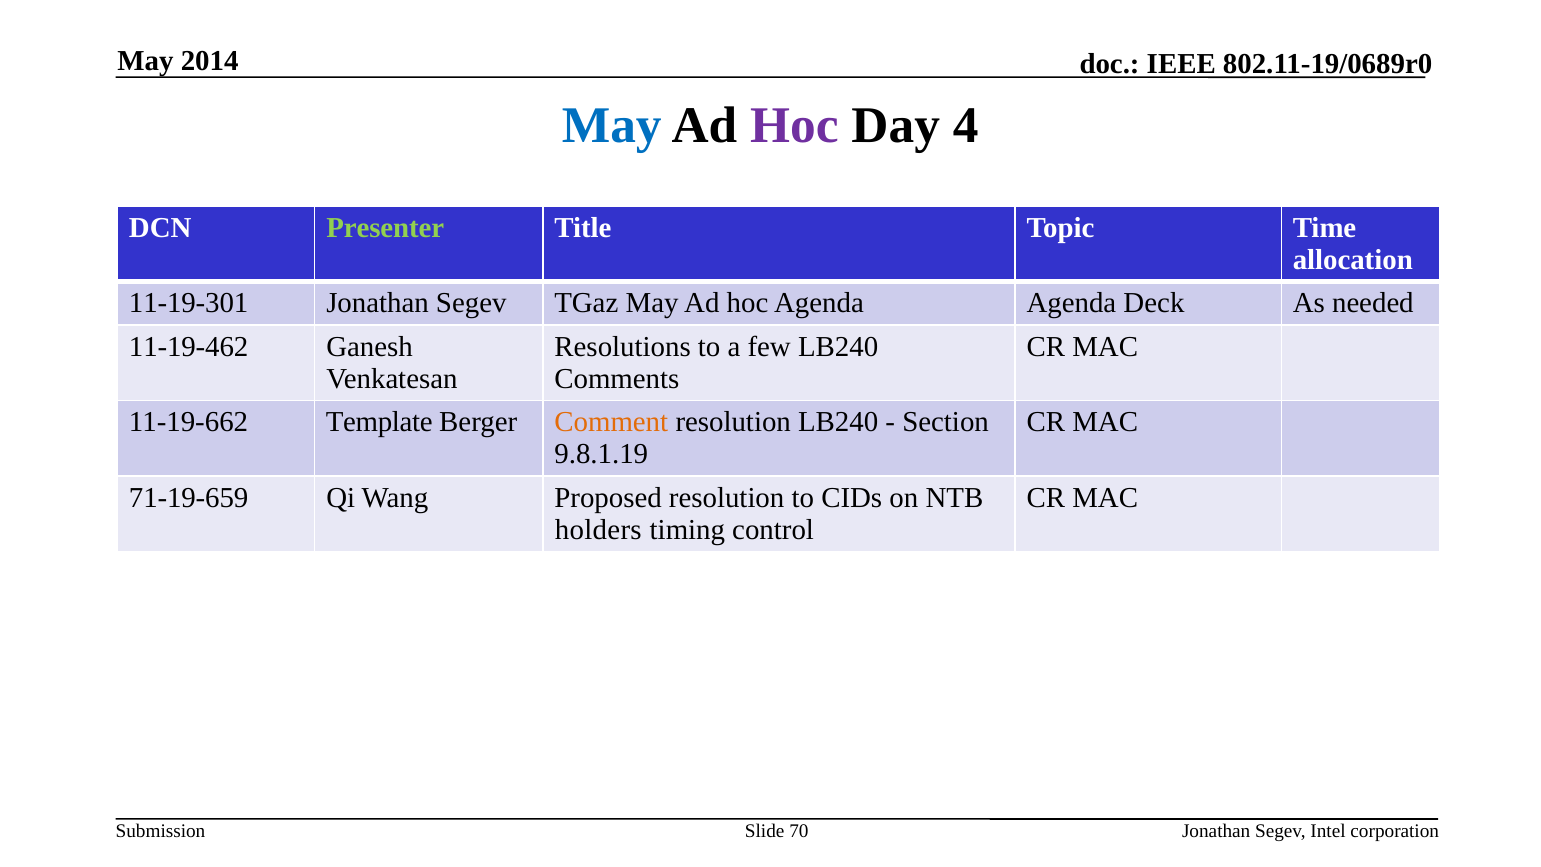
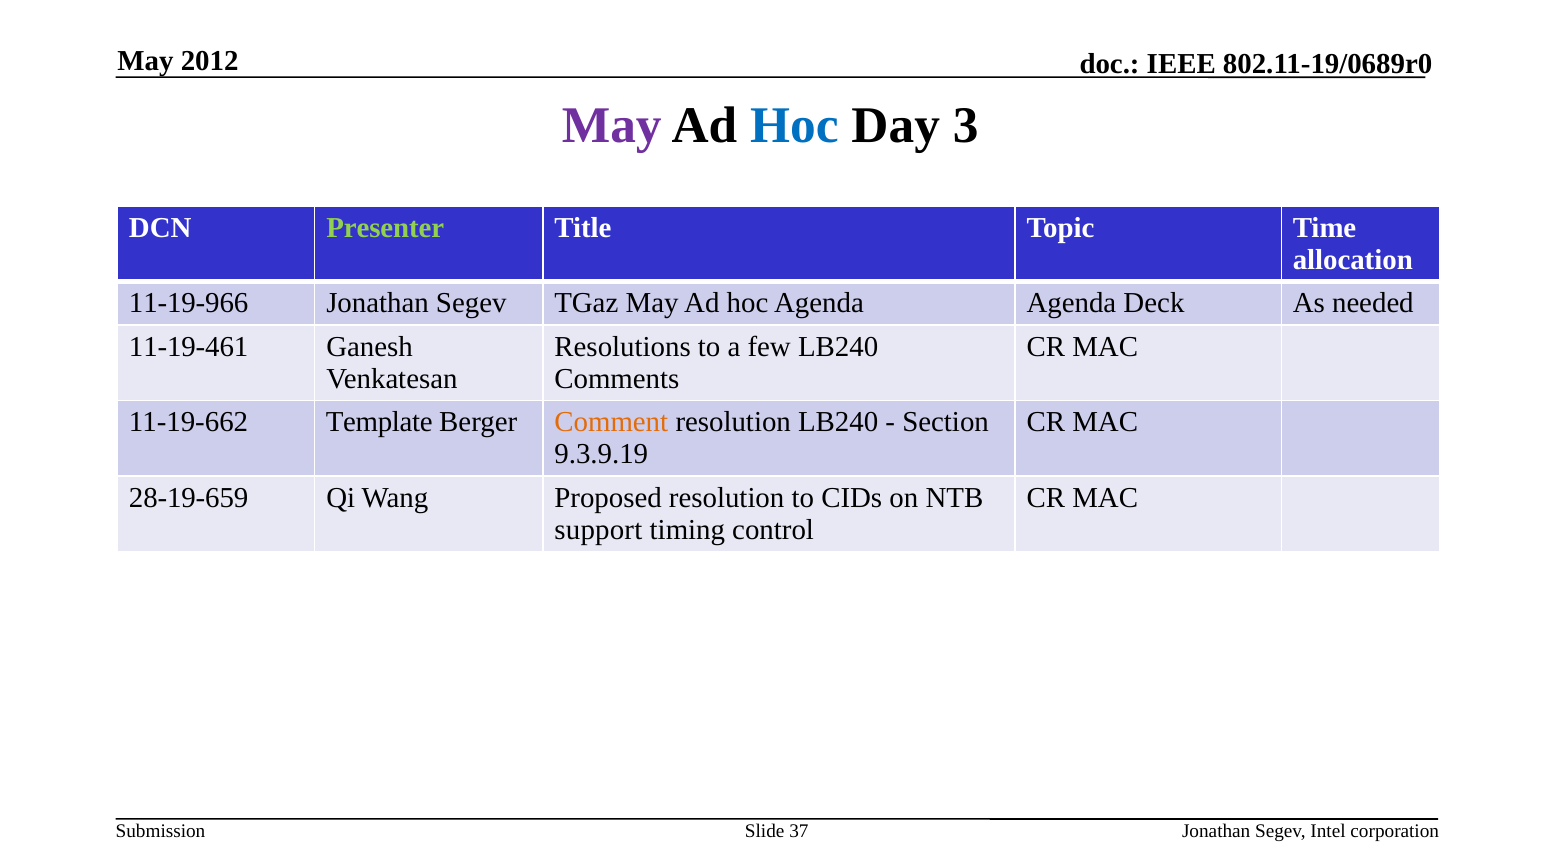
2014: 2014 -> 2012
May at (612, 126) colour: blue -> purple
Hoc at (794, 126) colour: purple -> blue
4: 4 -> 3
11-19-301: 11-19-301 -> 11-19-966
11-19-462: 11-19-462 -> 11-19-461
9.8.1.19: 9.8.1.19 -> 9.3.9.19
71-19-659: 71-19-659 -> 28-19-659
holders: holders -> support
70: 70 -> 37
